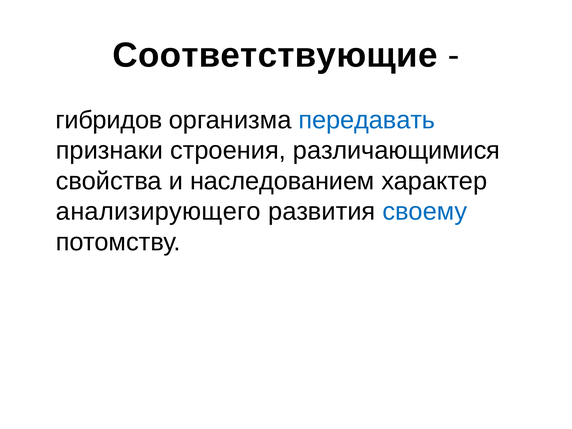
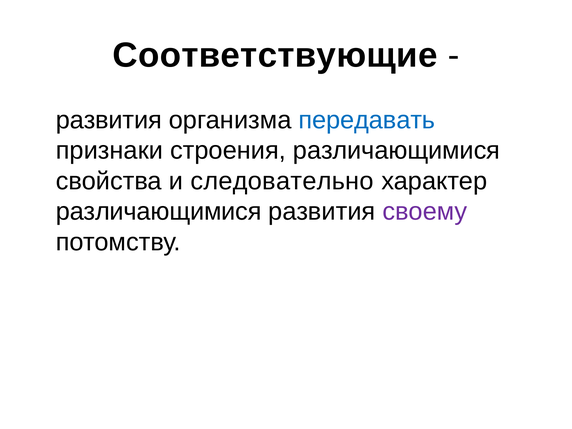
гибридов at (109, 120): гибридов -> развития
наследованием: наследованием -> следовательно
анализирующего at (158, 212): анализирующего -> различающимися
своему colour: blue -> purple
